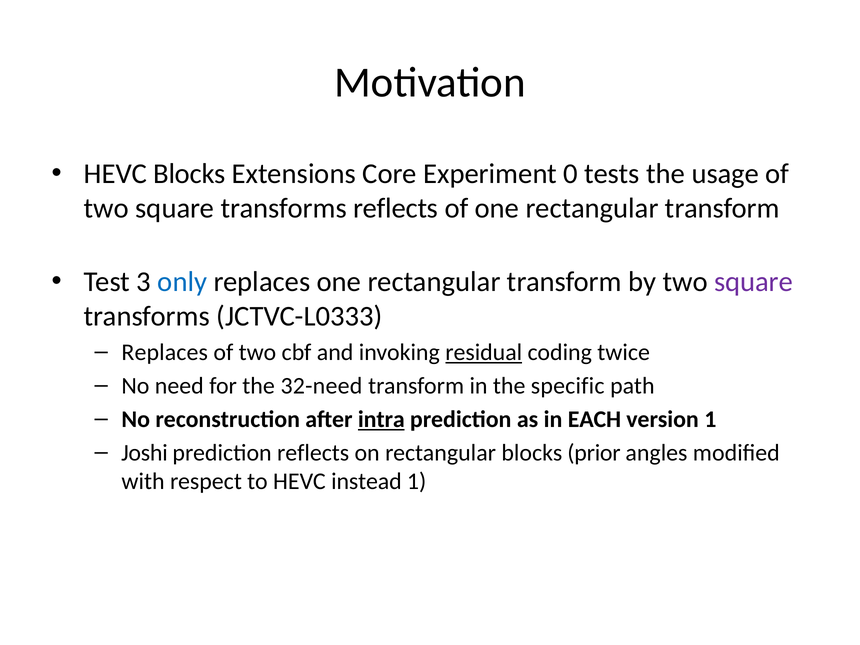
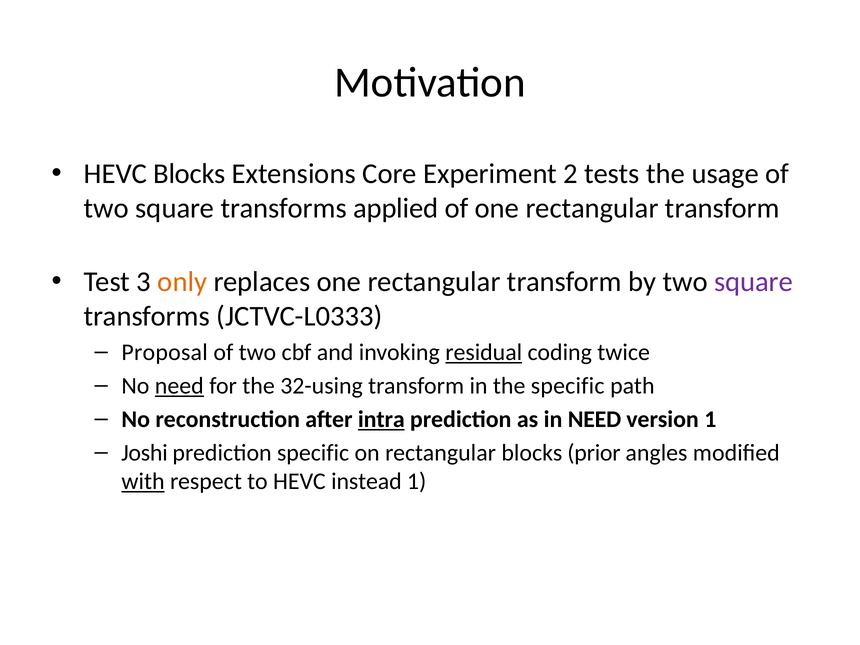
0: 0 -> 2
transforms reflects: reflects -> applied
only colour: blue -> orange
Replaces at (165, 352): Replaces -> Proposal
need at (179, 386) underline: none -> present
32-need: 32-need -> 32-using
in EACH: EACH -> NEED
prediction reflects: reflects -> specific
with underline: none -> present
